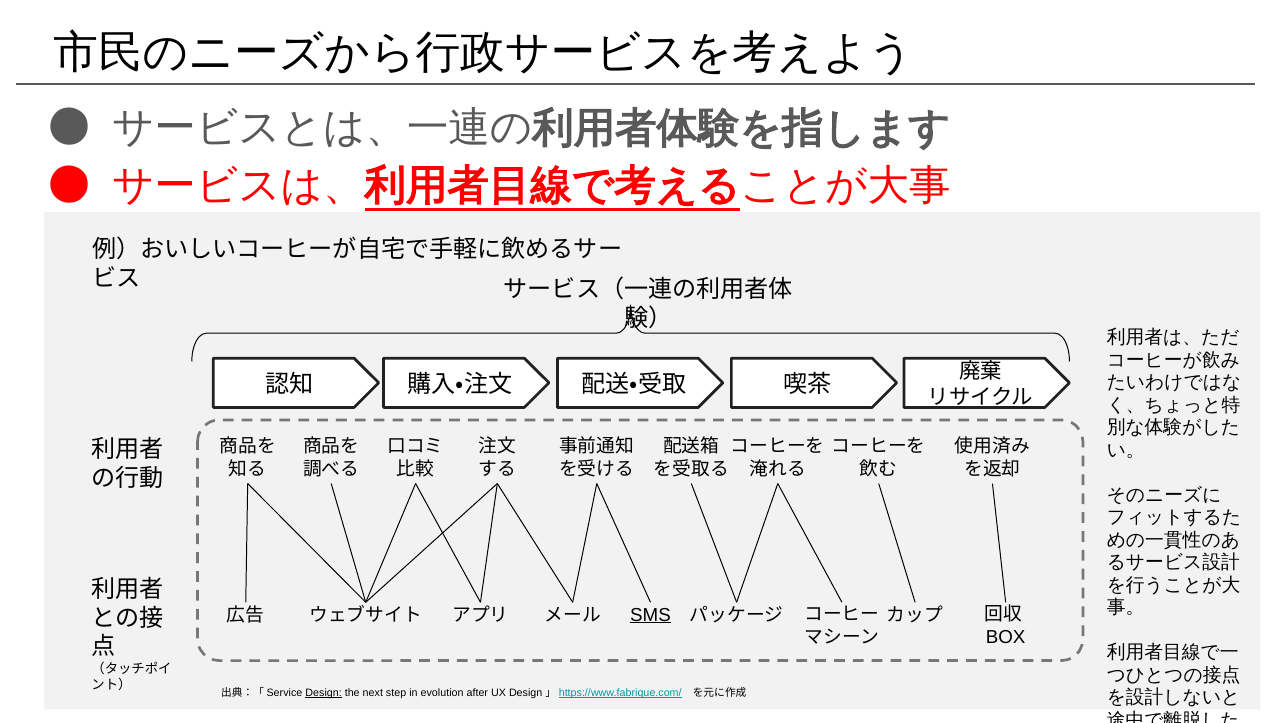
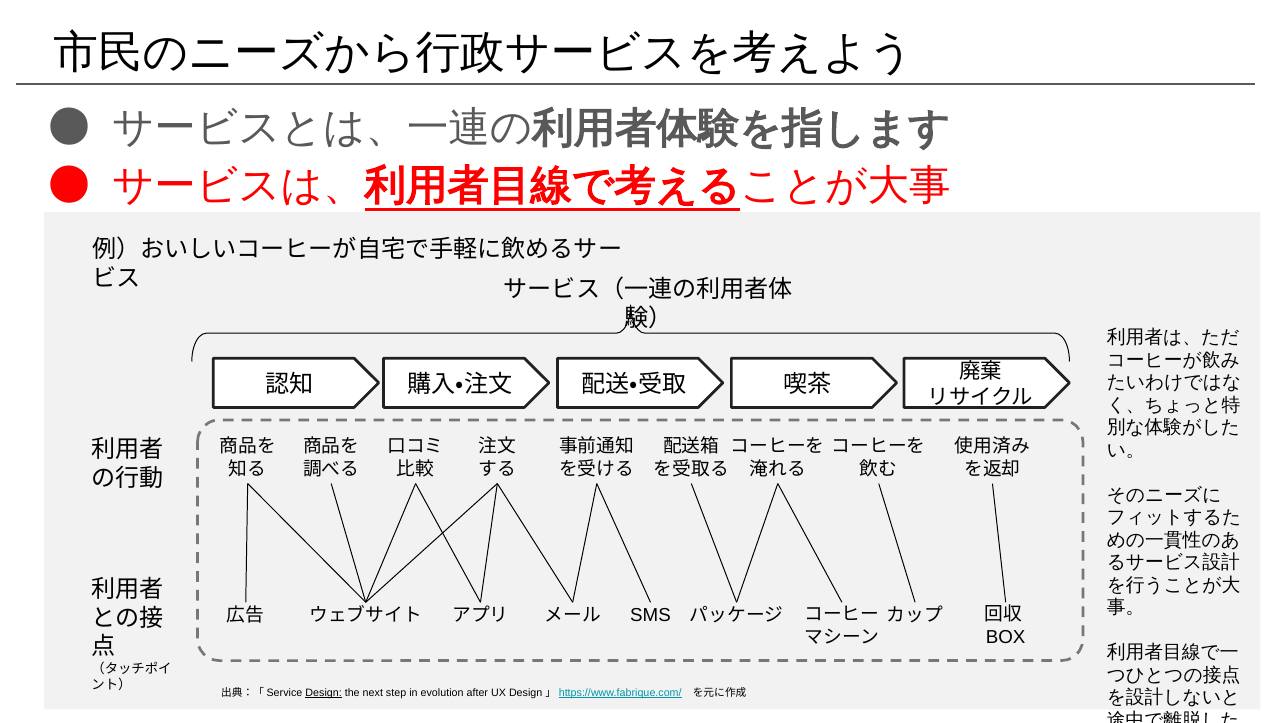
SMS underline: present -> none
